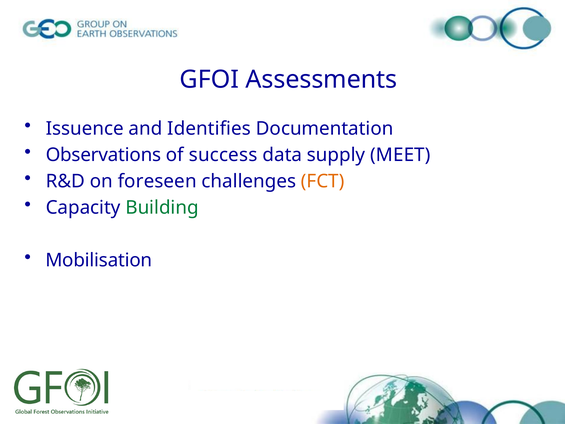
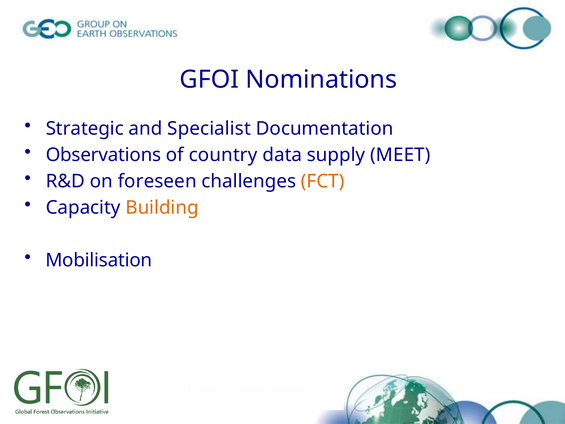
Assessments: Assessments -> Nominations
Issuence: Issuence -> Strategic
Identifies: Identifies -> Specialist
success: success -> country
Building colour: green -> orange
